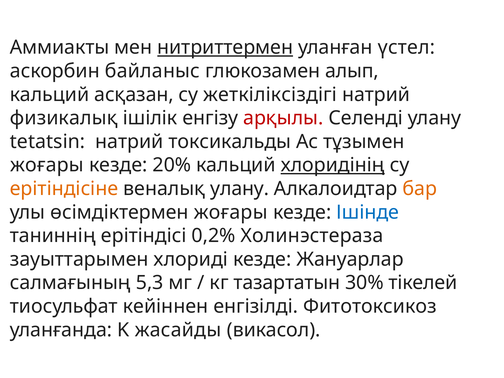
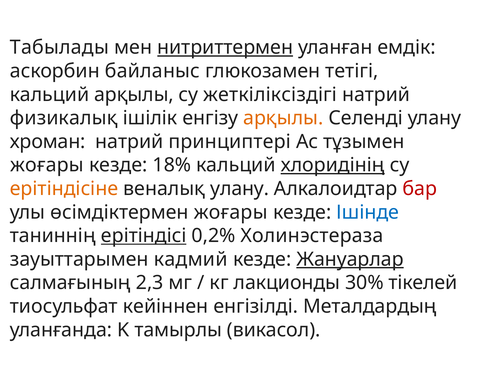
Аммиакты: Аммиакты -> Табылады
үстел: үстел -> емдік
алып: алып -> тетігі
кальций асқазан: асқазан -> арқылы
арқылы at (283, 118) colour: red -> orange
tetatsin: tetatsin -> хроман
токсикальды: токсикальды -> принциптері
20%: 20% -> 18%
бар colour: orange -> red
ерітіндісі underline: none -> present
хлориді: хлориді -> кадмий
Жануарлар underline: none -> present
5,3: 5,3 -> 2,3
тазартатын: тазартатын -> лакционды
Фитотоксикоз: Фитотоксикоз -> Металдардың
жасайды: жасайды -> тамырлы
